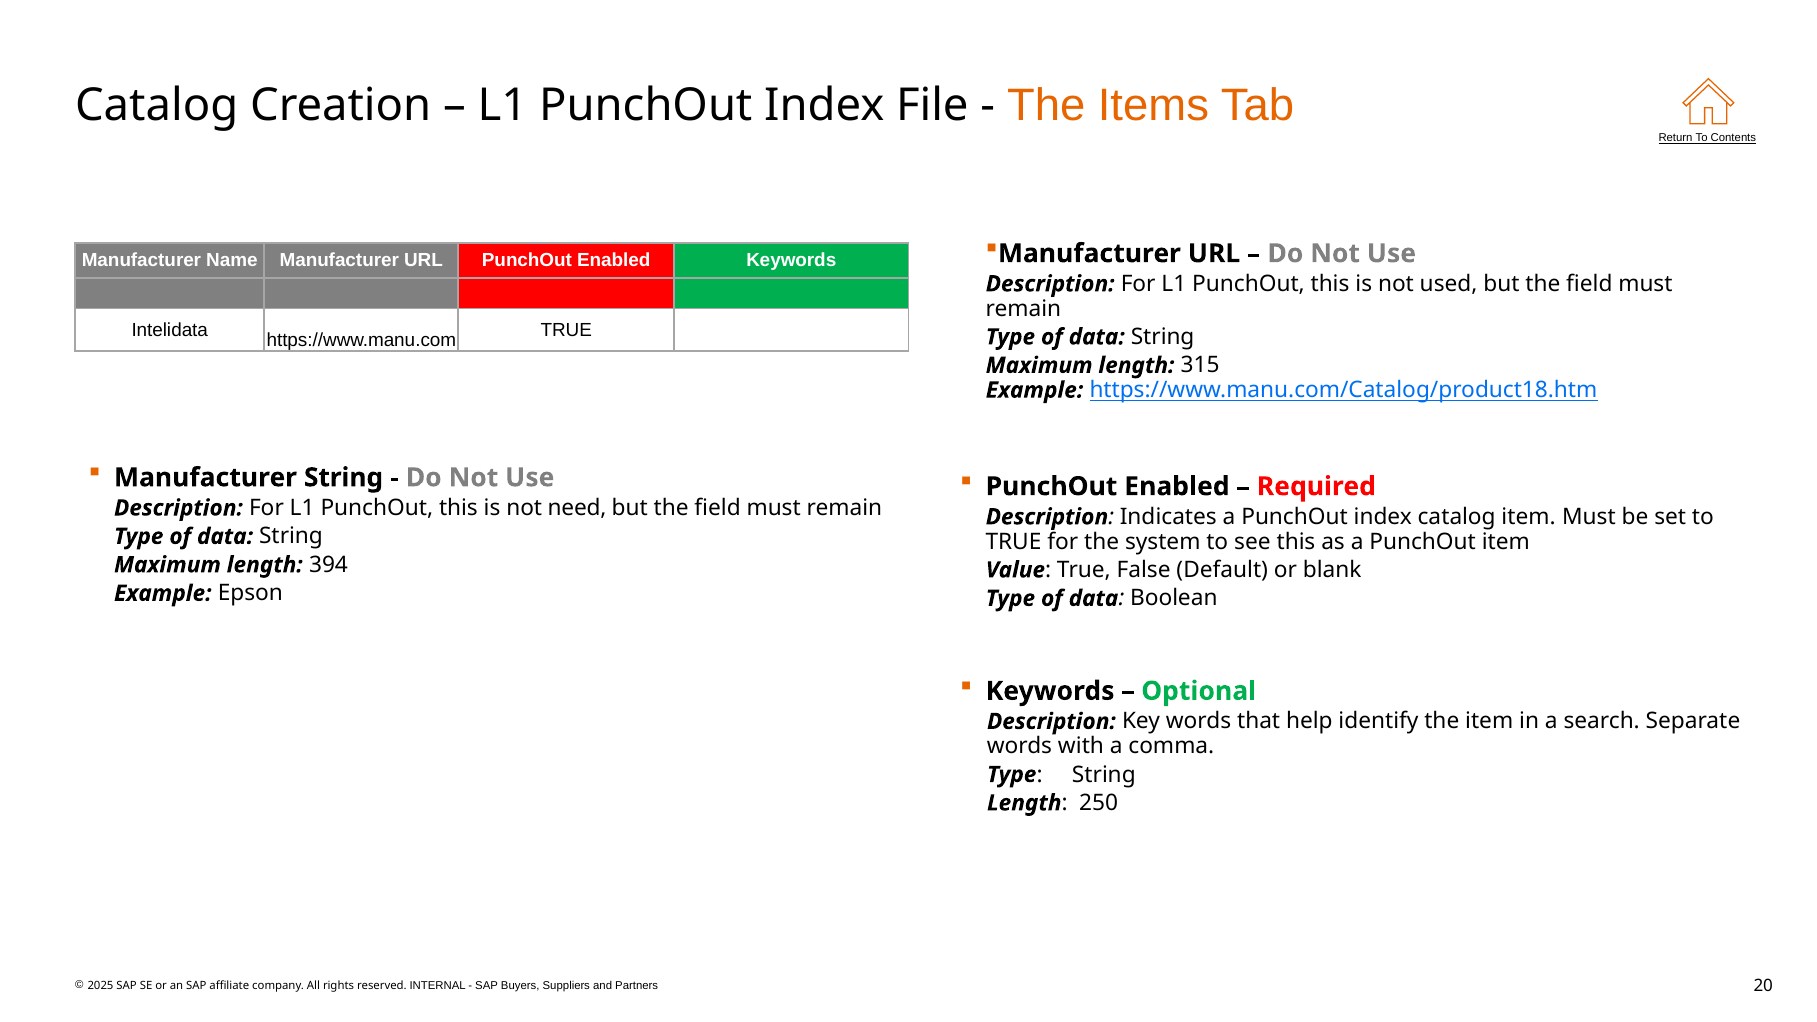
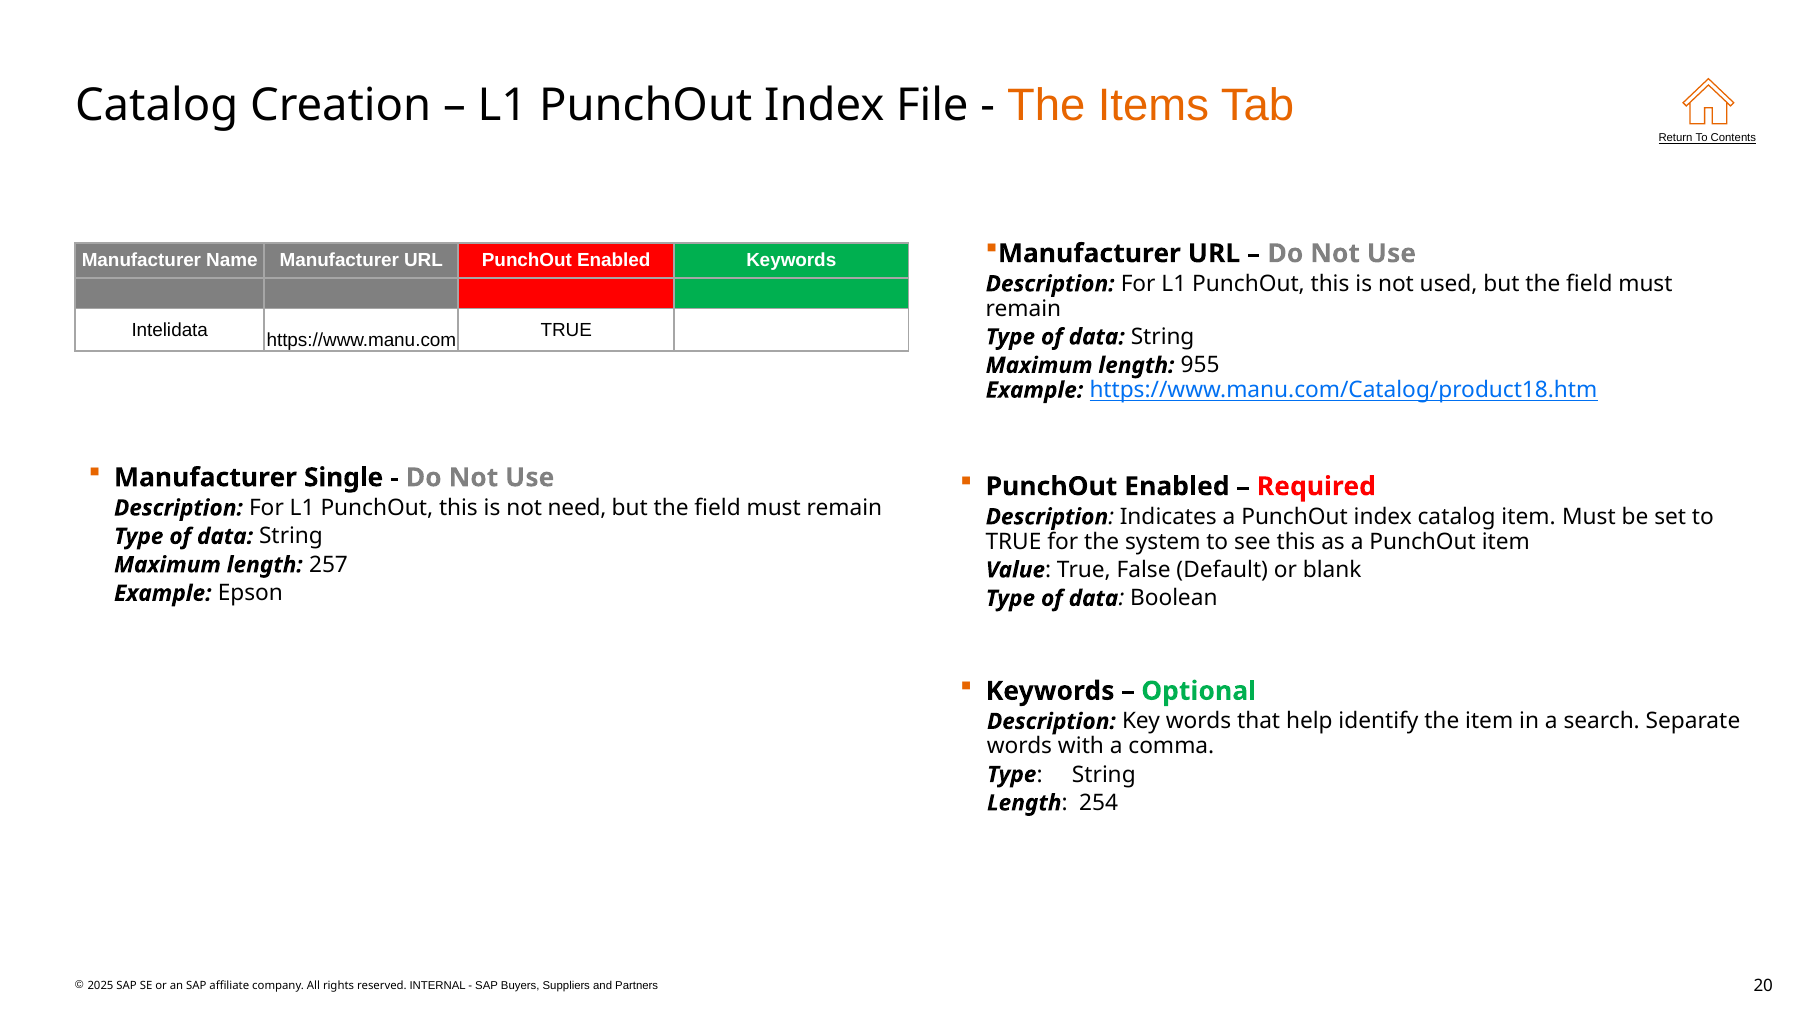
315: 315 -> 955
Manufacturer String: String -> Single
394: 394 -> 257
250: 250 -> 254
